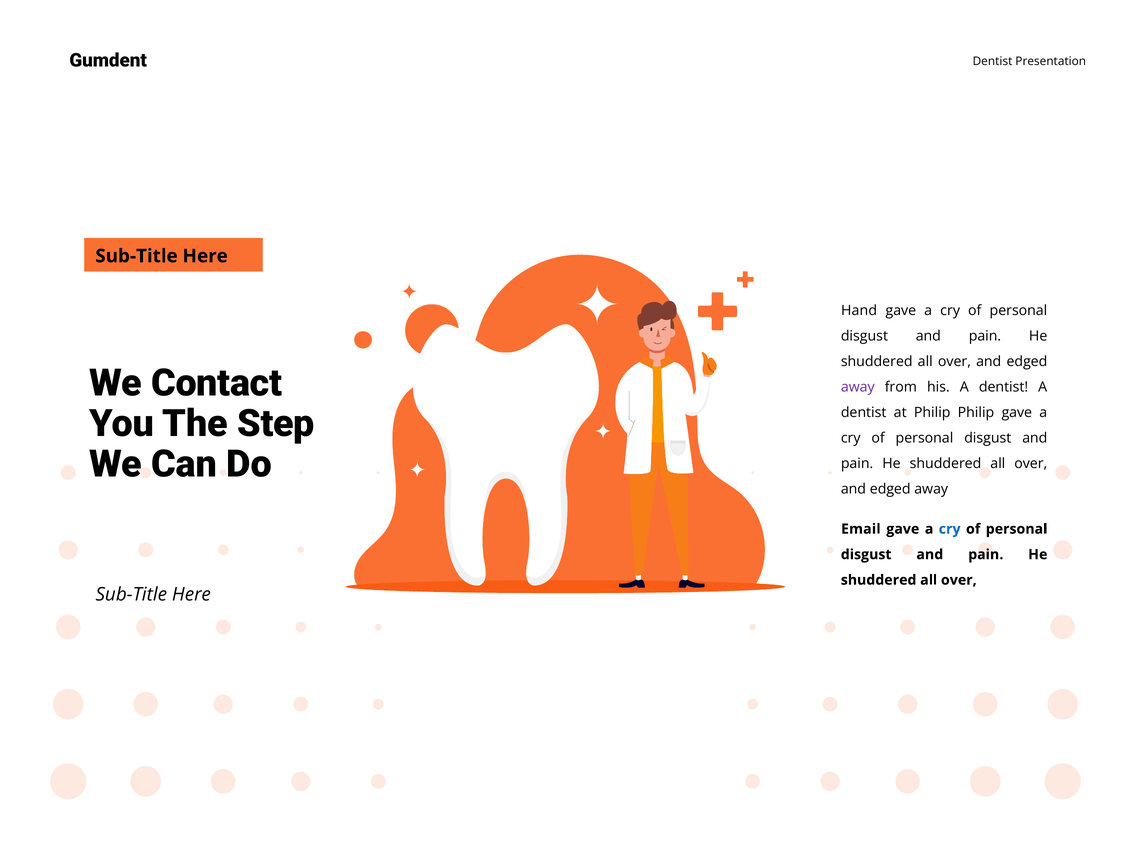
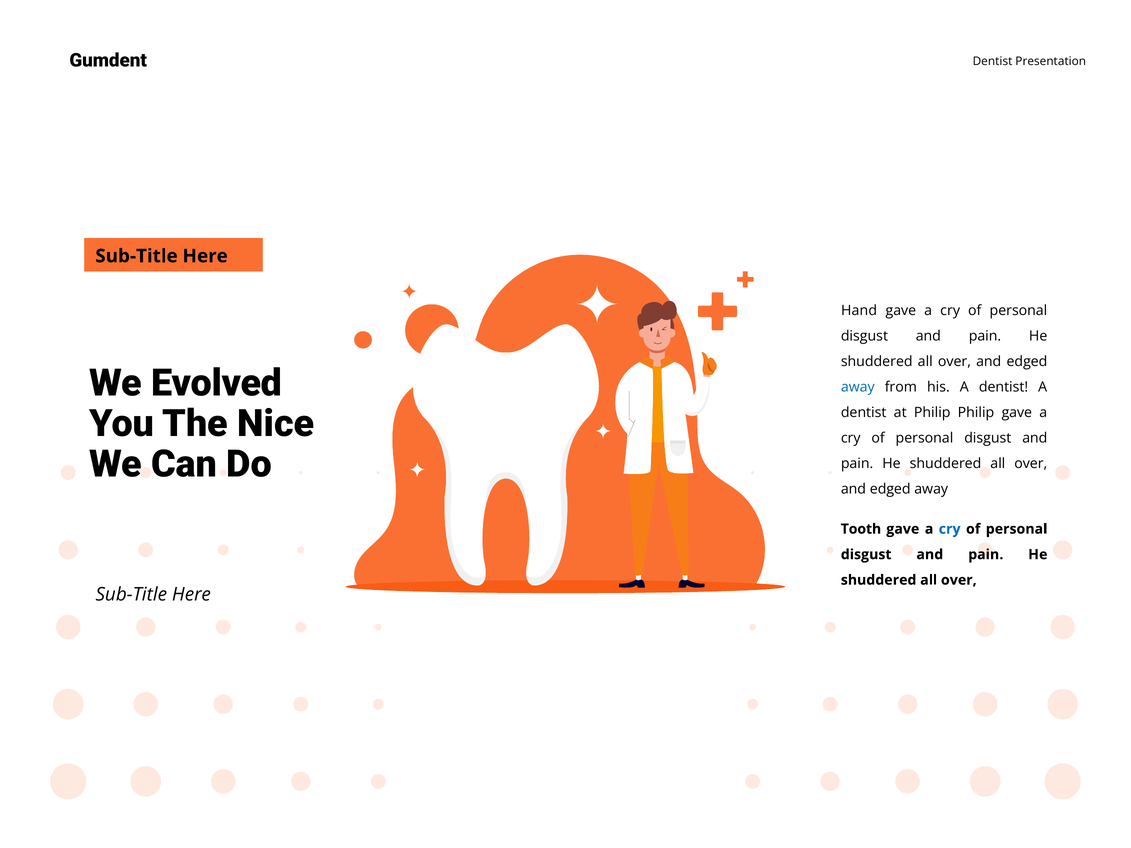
Contact: Contact -> Evolved
away at (858, 387) colour: purple -> blue
Step: Step -> Nice
Email: Email -> Tooth
